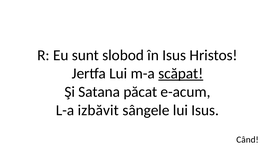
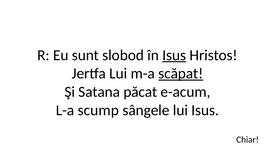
Isus at (174, 55) underline: none -> present
izbăvit: izbăvit -> scump
Când: Când -> Chiar
